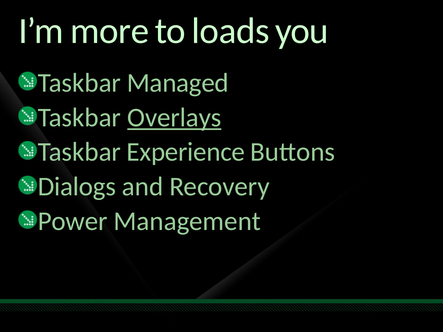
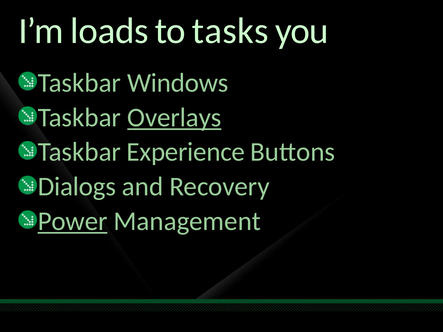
more: more -> loads
loads: loads -> tasks
Managed: Managed -> Windows
Power underline: none -> present
